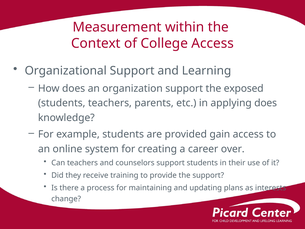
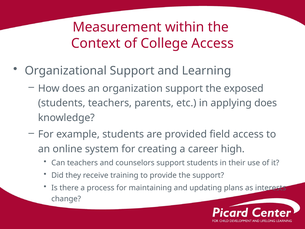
gain: gain -> field
over: over -> high
